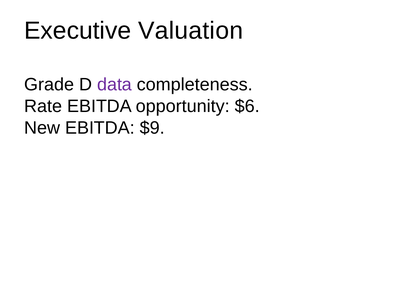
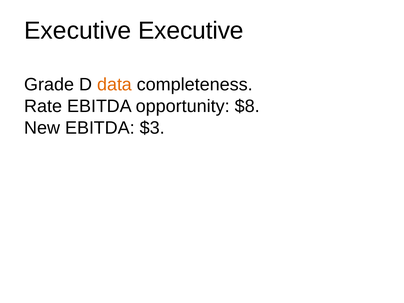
Executive Valuation: Valuation -> Executive
data colour: purple -> orange
$6: $6 -> $8
$9: $9 -> $3
